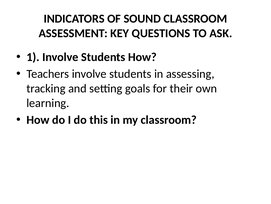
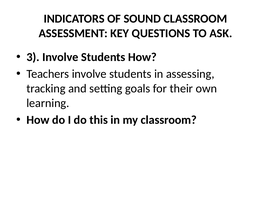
1: 1 -> 3
